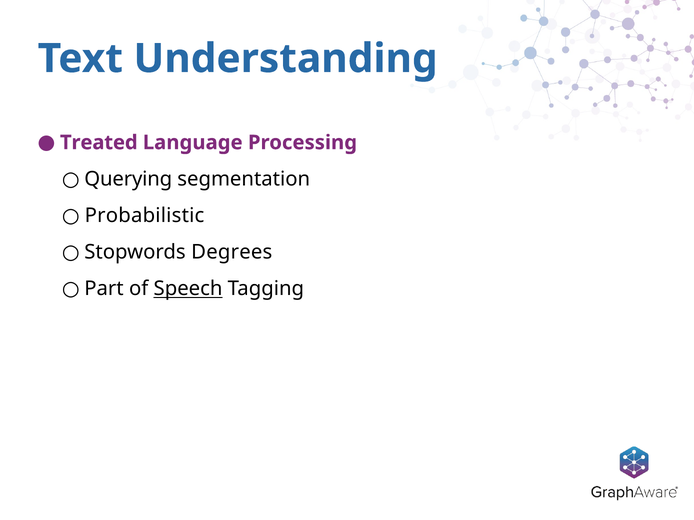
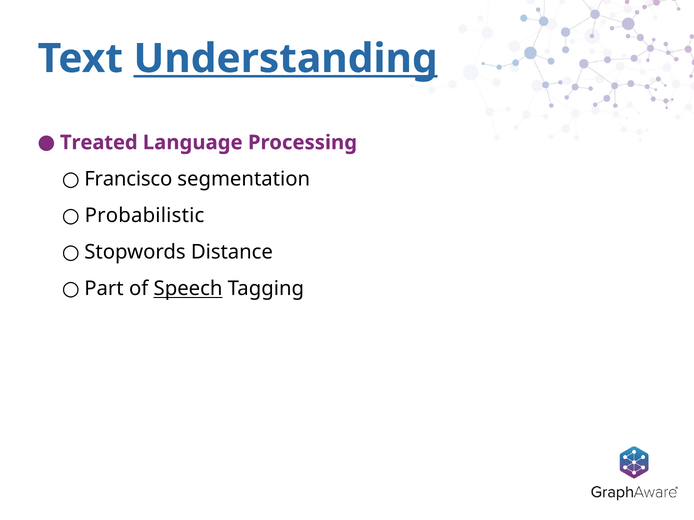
Understanding underline: none -> present
Querying: Querying -> Francisco
Degrees: Degrees -> Distance
